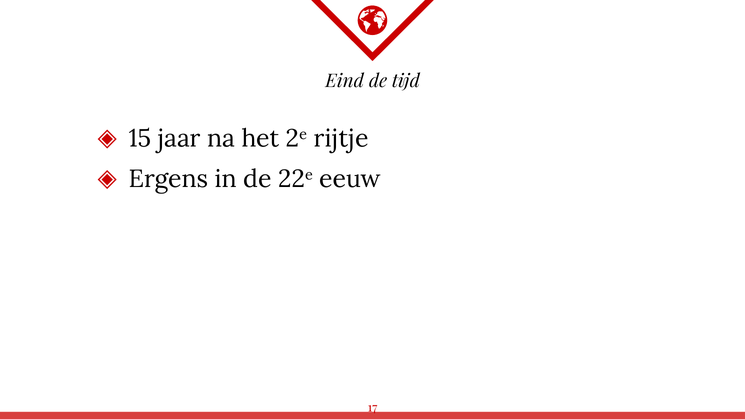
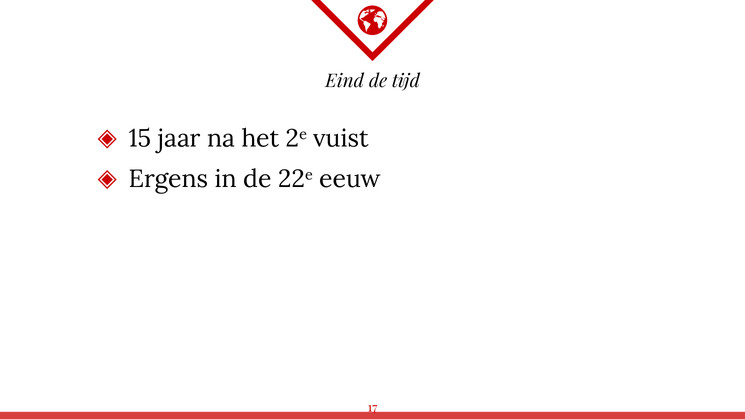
rijtje: rijtje -> vuist
